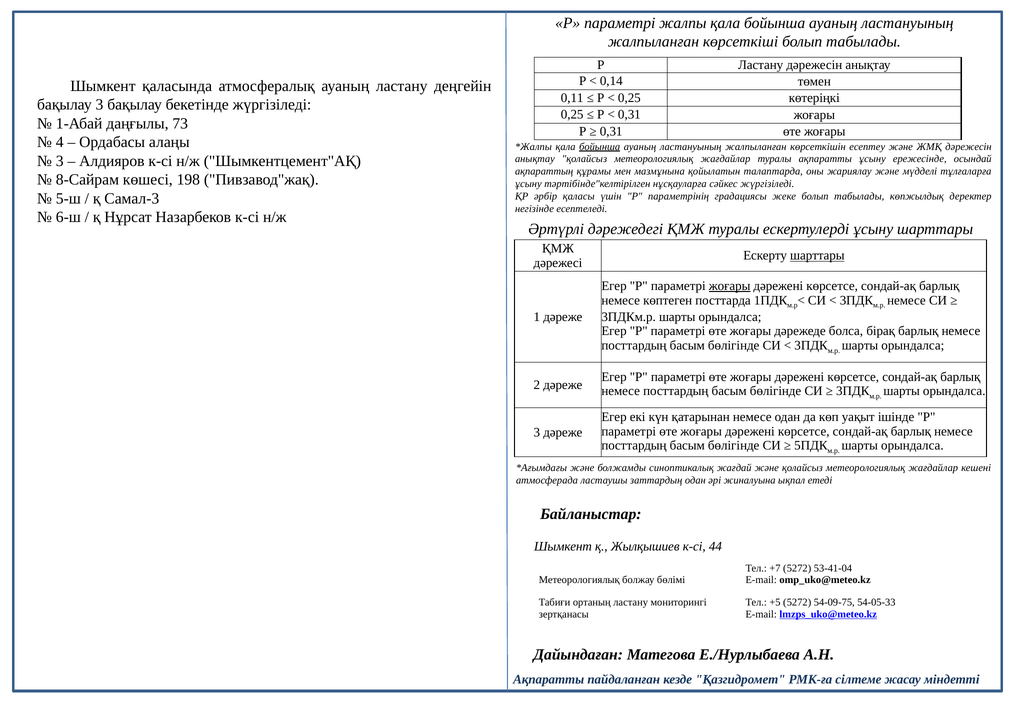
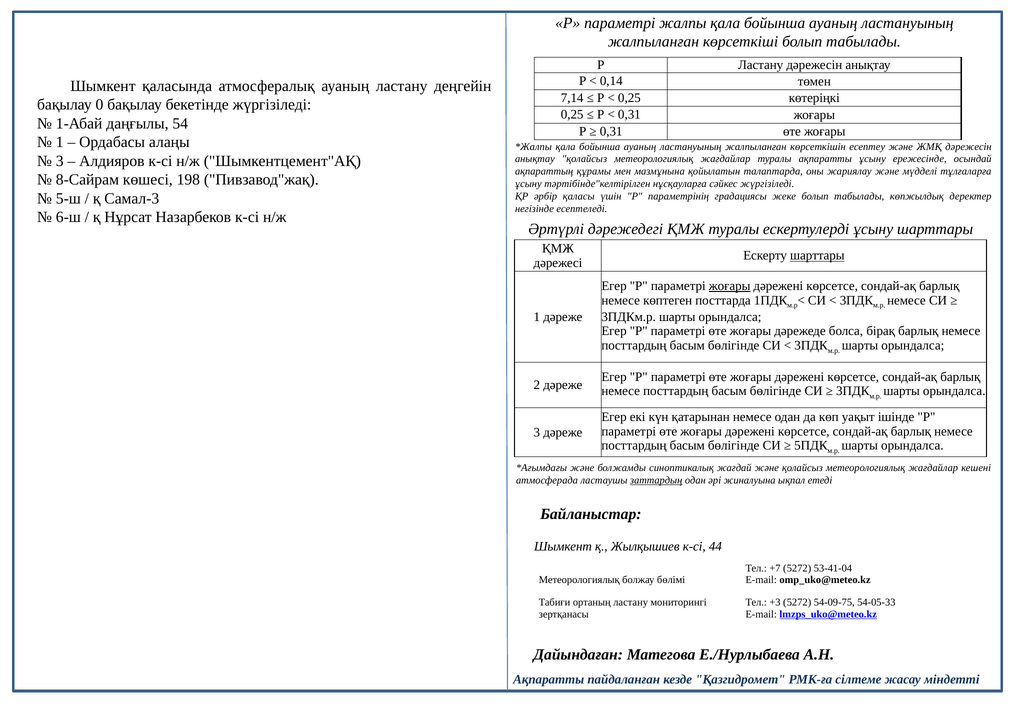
0,11: 0,11 -> 7,14
бақылау 3: 3 -> 0
73: 73 -> 54
4 at (60, 142): 4 -> 1
бойынша at (600, 147) underline: present -> none
заттардың underline: none -> present
+5: +5 -> +3
